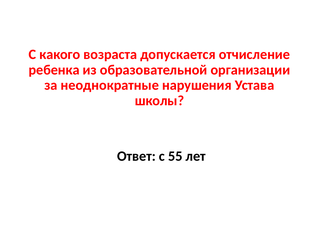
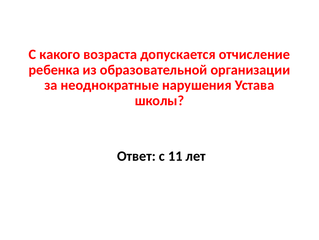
55: 55 -> 11
